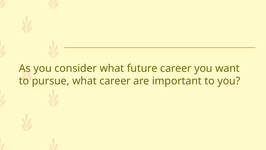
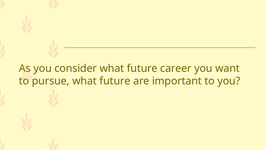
pursue what career: career -> future
